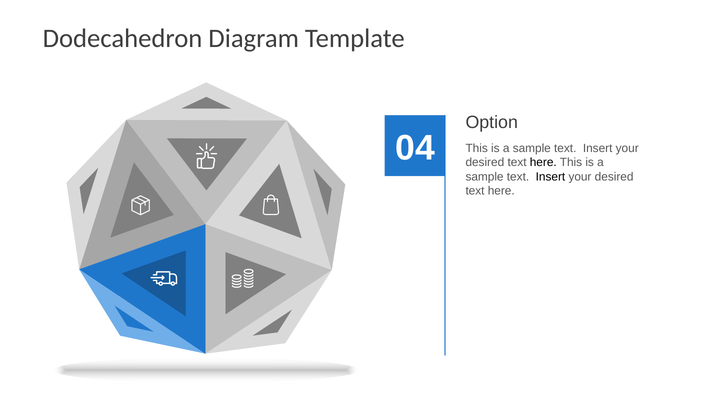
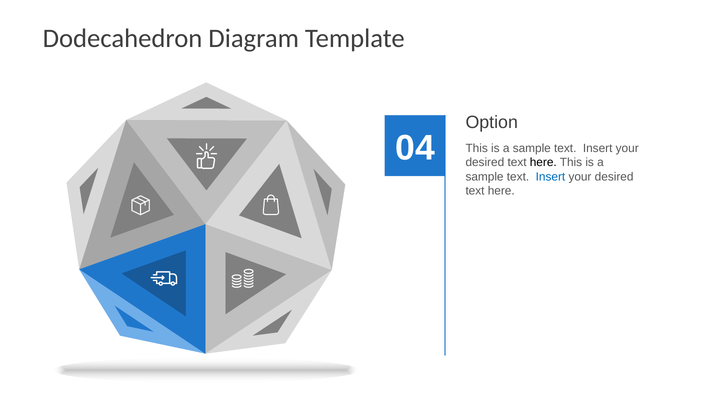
Insert at (550, 177) colour: black -> blue
